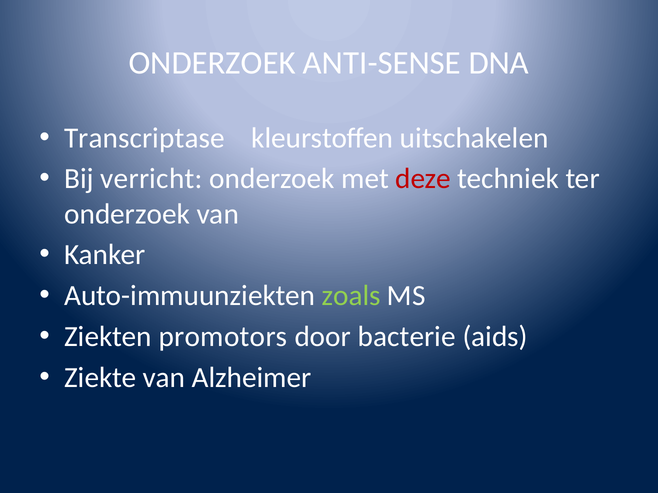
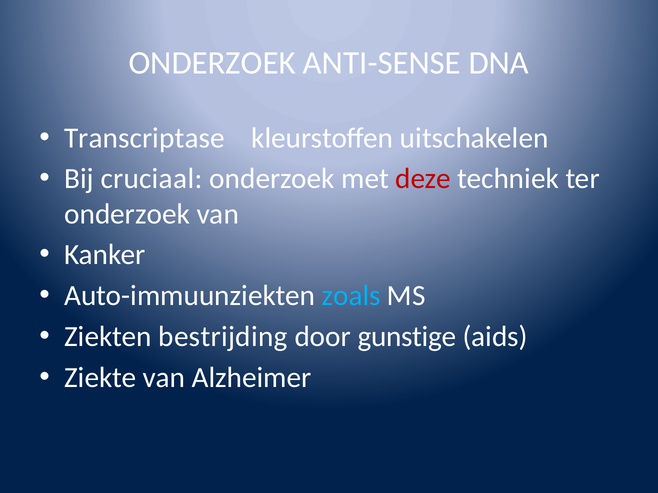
verricht: verricht -> cruciaal
zoals colour: light green -> light blue
promotors: promotors -> bestrijding
bacterie: bacterie -> gunstige
